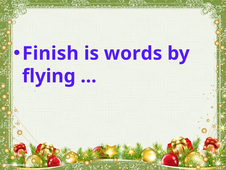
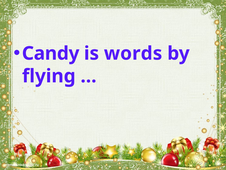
Finish: Finish -> Candy
